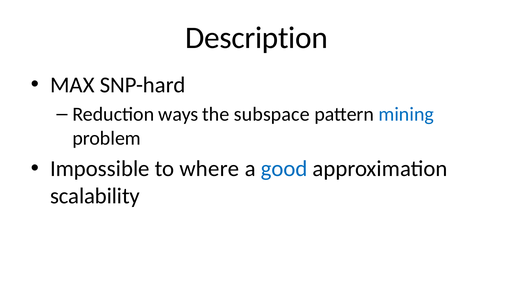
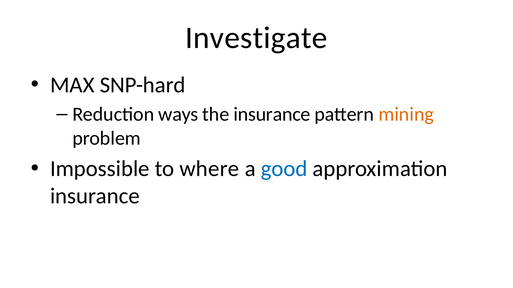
Description: Description -> Investigate
the subspace: subspace -> insurance
mining colour: blue -> orange
scalability at (95, 196): scalability -> insurance
